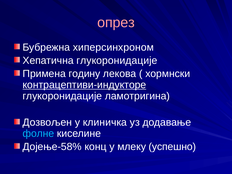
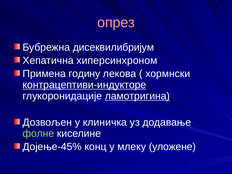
хиперсинхроном: хиперсинхроном -> дисеквилибријум
Хепатична глукоронидације: глукоронидације -> хиперсинхроном
ламотригина underline: none -> present
фолне colour: light blue -> light green
Дојење-58%: Дојење-58% -> Дојење-45%
успешно: успешно -> уложене
